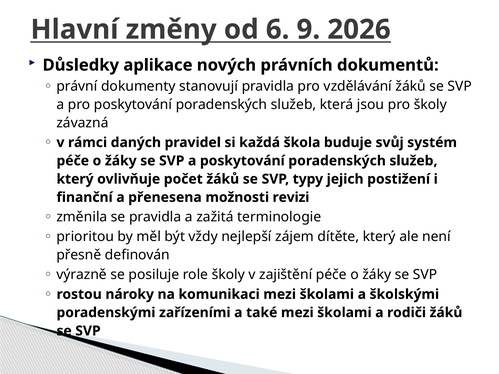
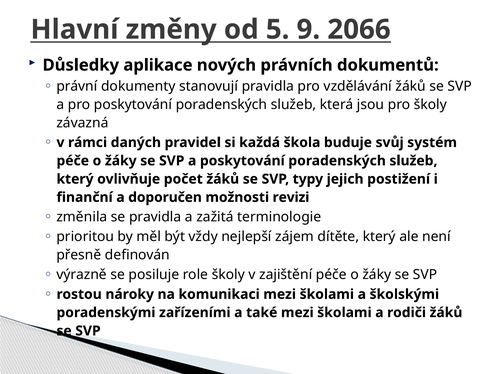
6: 6 -> 5
2026: 2026 -> 2066
přenesena: přenesena -> doporučen
